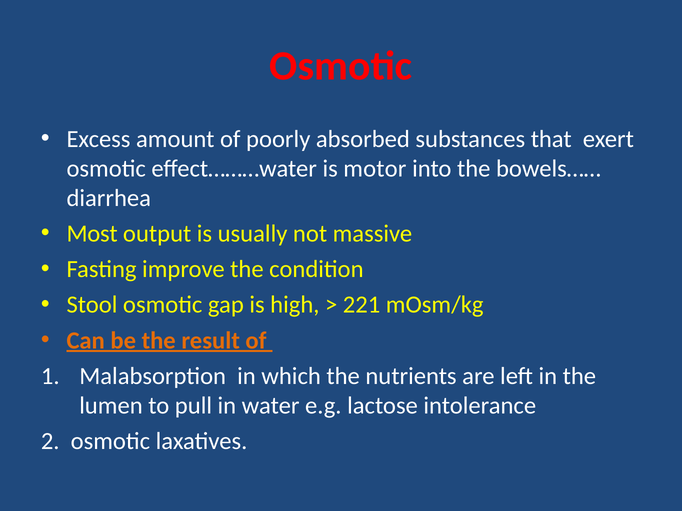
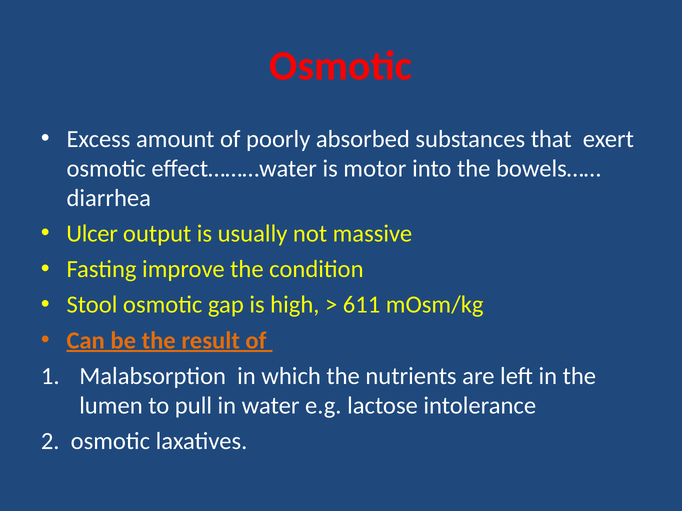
Most: Most -> Ulcer
221: 221 -> 611
